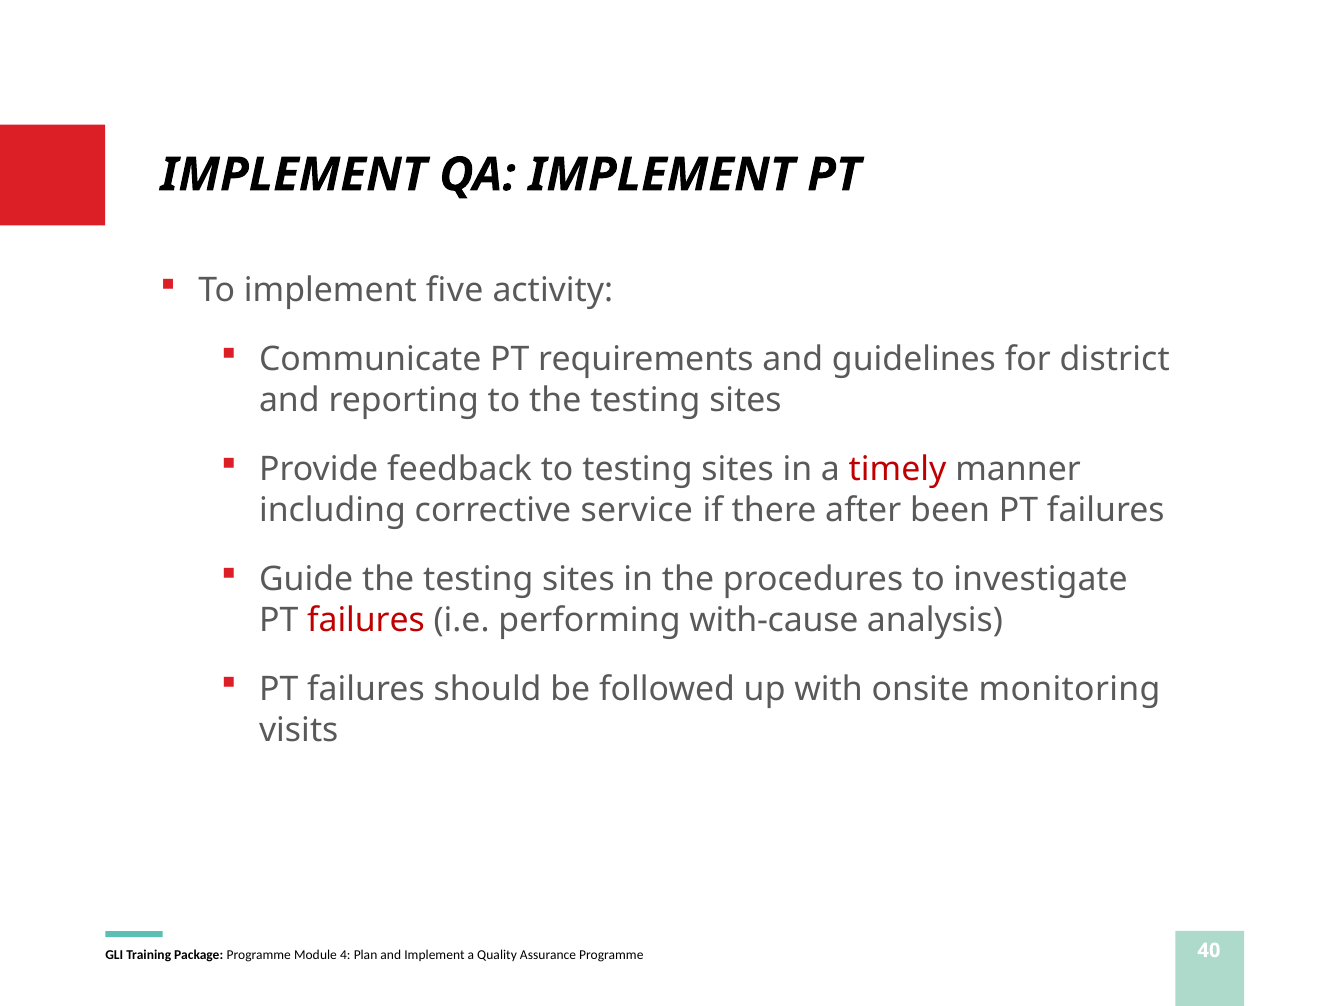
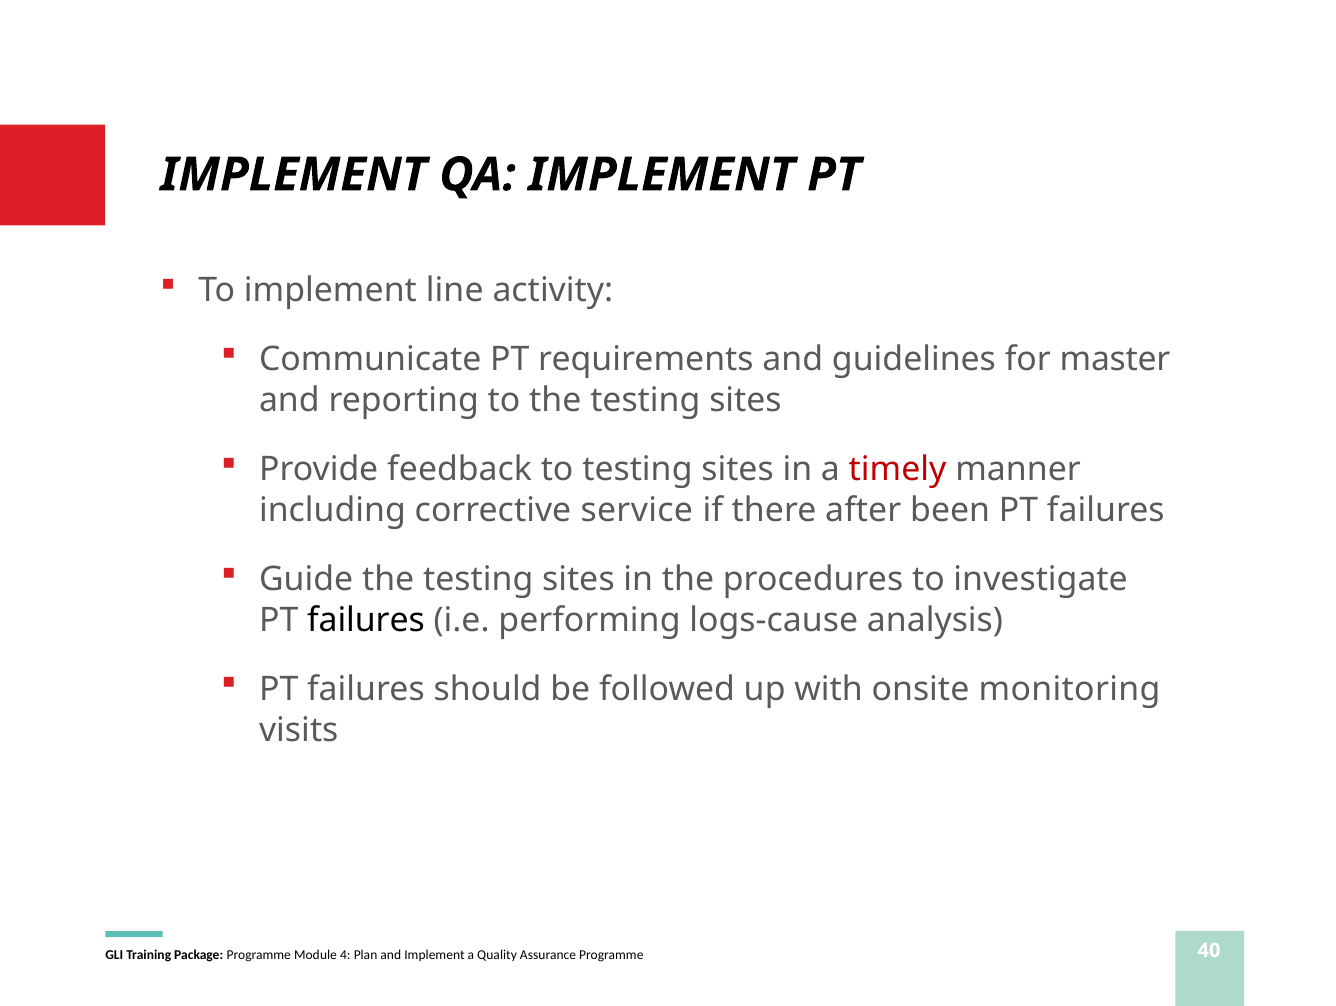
five: five -> line
district: district -> master
failures at (366, 620) colour: red -> black
with-cause: with-cause -> logs-cause
